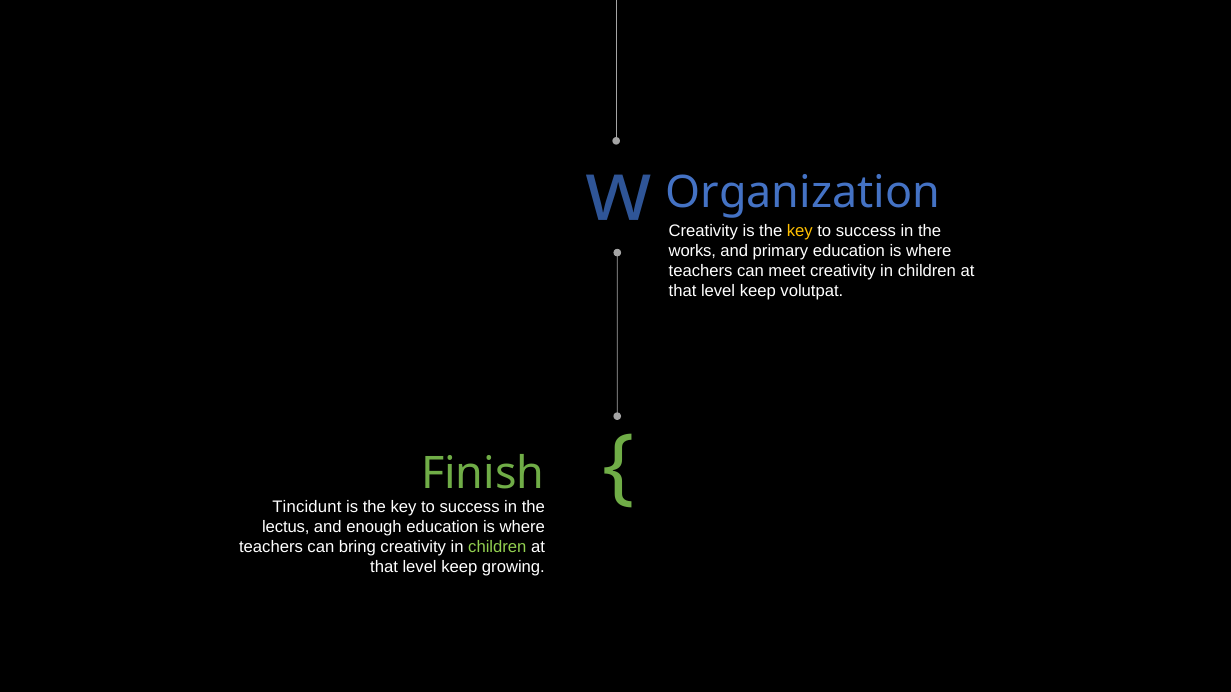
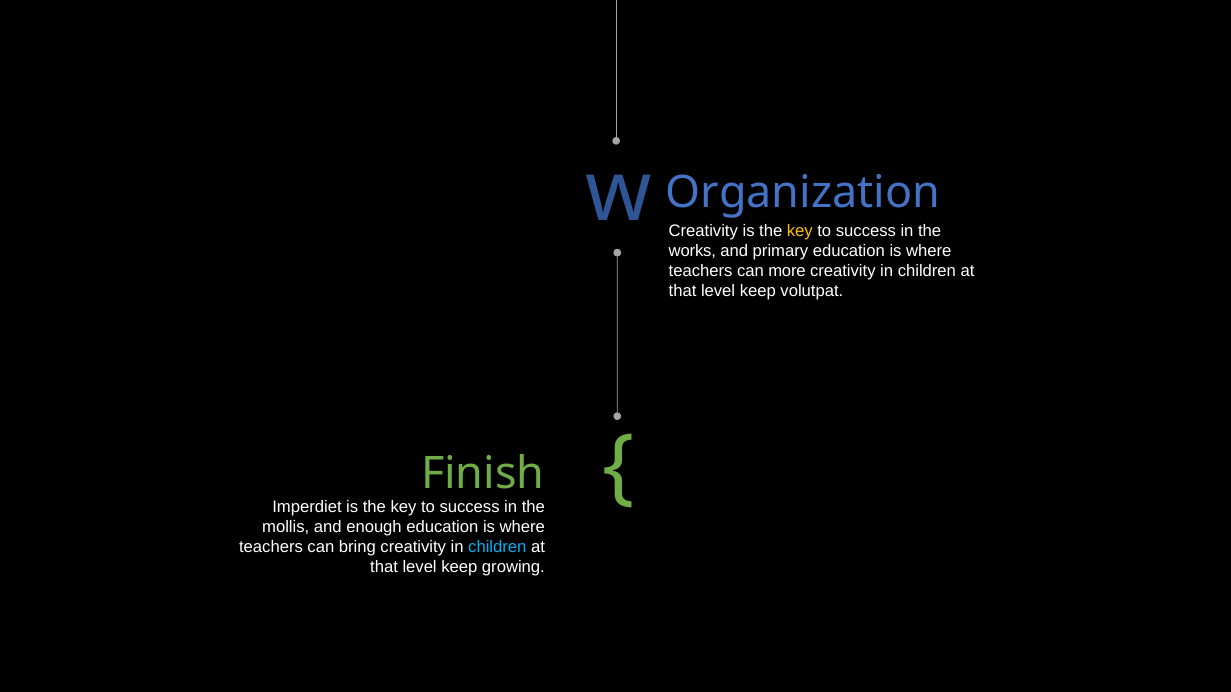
meet: meet -> more
Tincidunt: Tincidunt -> Imperdiet
lectus: lectus -> mollis
children at (497, 548) colour: light green -> light blue
